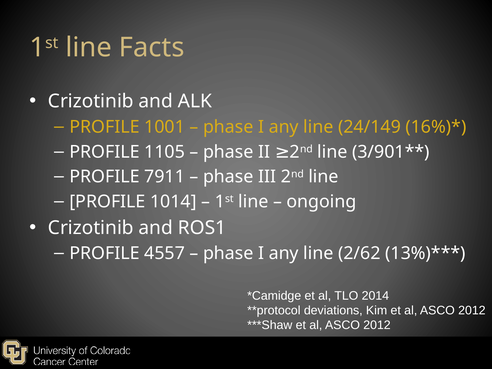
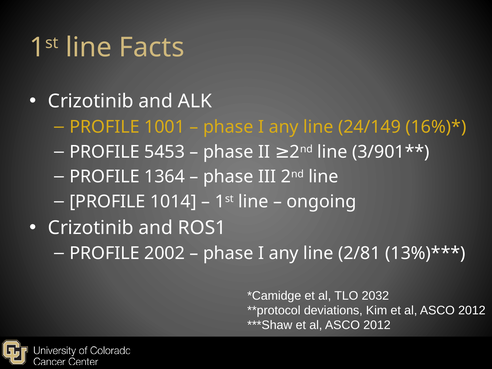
1105: 1105 -> 5453
7911: 7911 -> 1364
4557: 4557 -> 2002
2/62: 2/62 -> 2/81
2014: 2014 -> 2032
